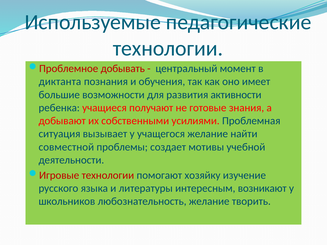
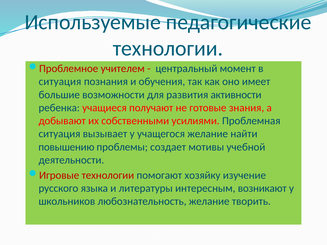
добывать: добывать -> учителем
диктанта at (60, 82): диктанта -> ситуация
совместной: совместной -> повышению
